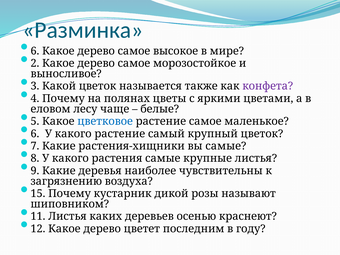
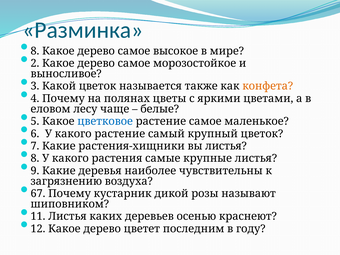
6 at (35, 51): 6 -> 8
конфета colour: purple -> orange
вы самые: самые -> листья
15: 15 -> 67
